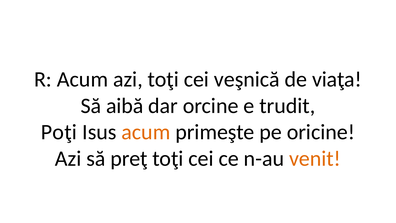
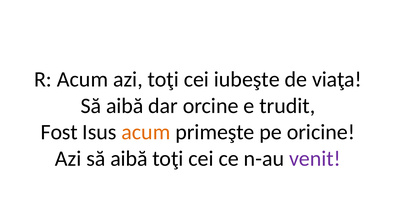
veşnică: veşnică -> iubeşte
Poţi: Poţi -> Fost
Azi să preţ: preţ -> aibă
venit colour: orange -> purple
